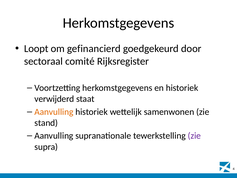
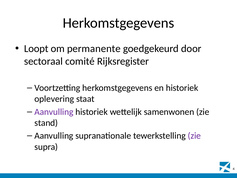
gefinancierd: gefinancierd -> permanente
verwijderd: verwijderd -> oplevering
Aanvulling at (54, 112) colour: orange -> purple
